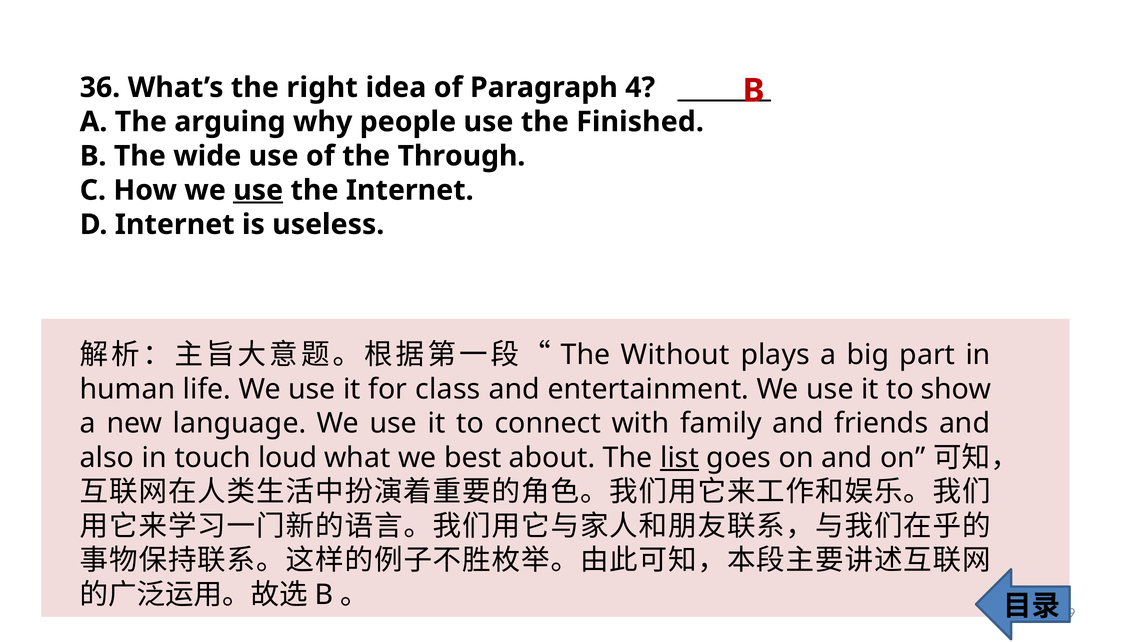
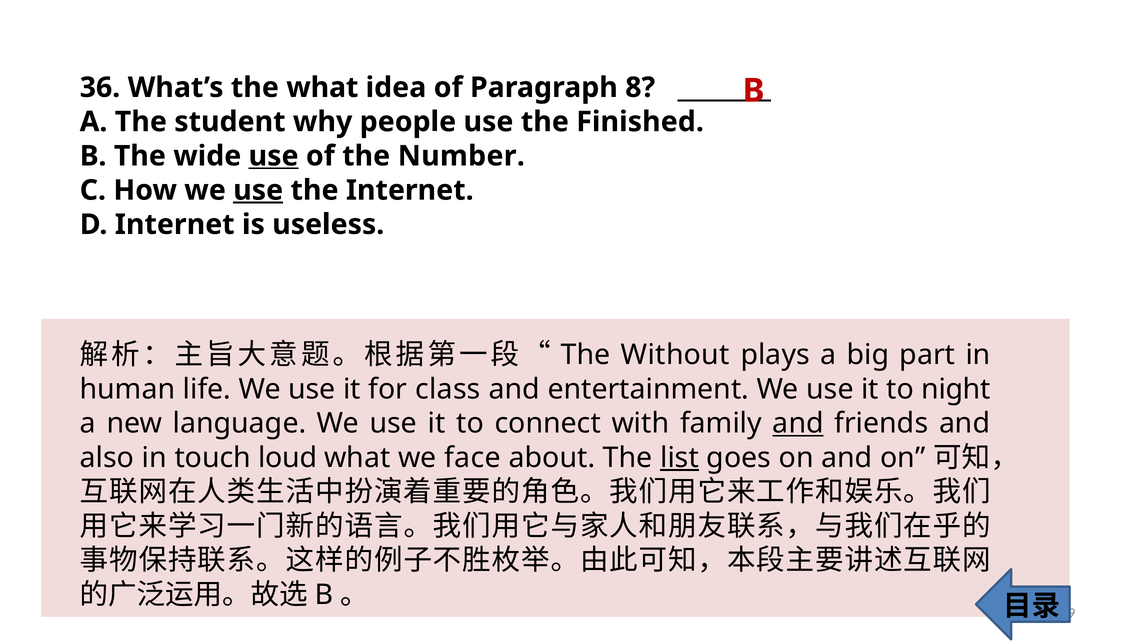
the right: right -> what
4: 4 -> 8
arguing: arguing -> student
use at (274, 156) underline: none -> present
Through: Through -> Number
show: show -> night
and at (798, 423) underline: none -> present
best: best -> face
